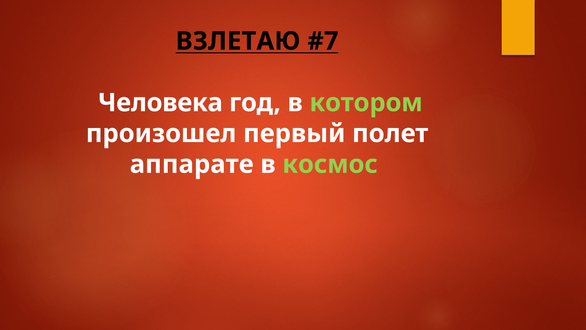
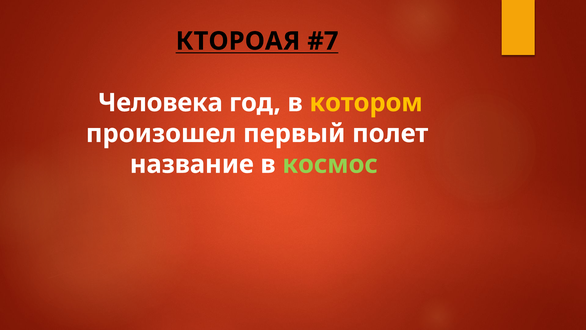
ВЗЛЕТАЮ: ВЗЛЕТАЮ -> КТОРОАЯ
котором colour: light green -> yellow
аппарате: аппарате -> название
